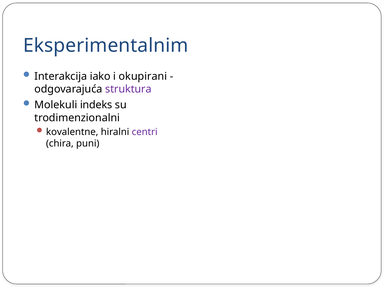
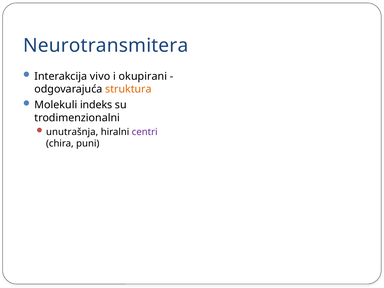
Eksperimentalnim: Eksperimentalnim -> Neurotransmitera
iako: iako -> vivo
struktura colour: purple -> orange
kovalentne: kovalentne -> unutrašnja
